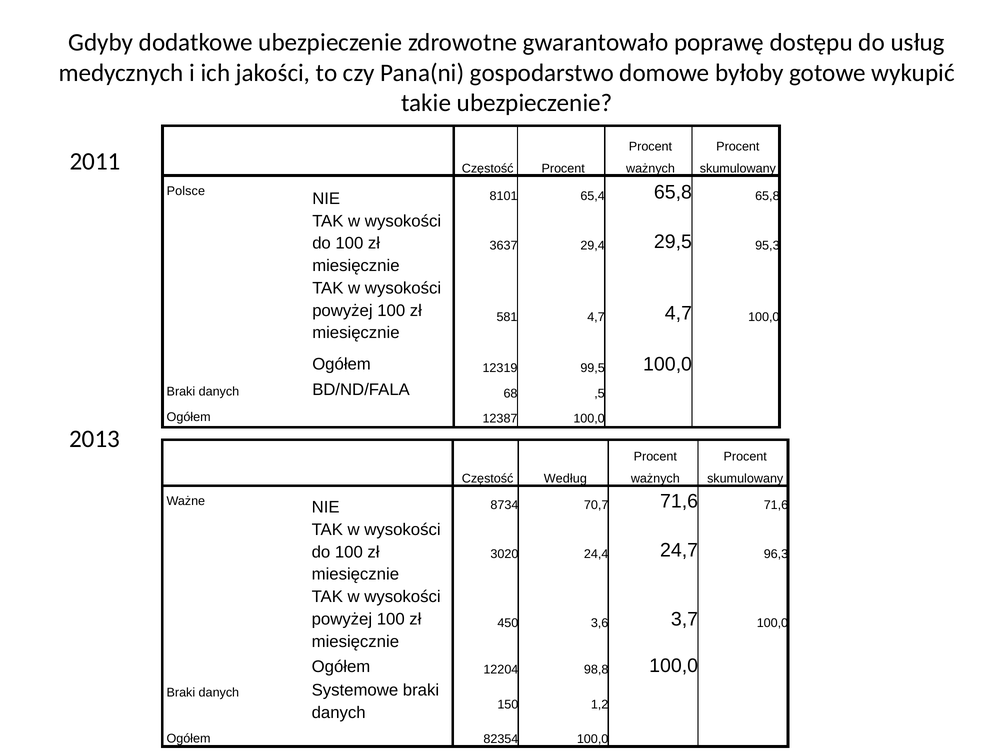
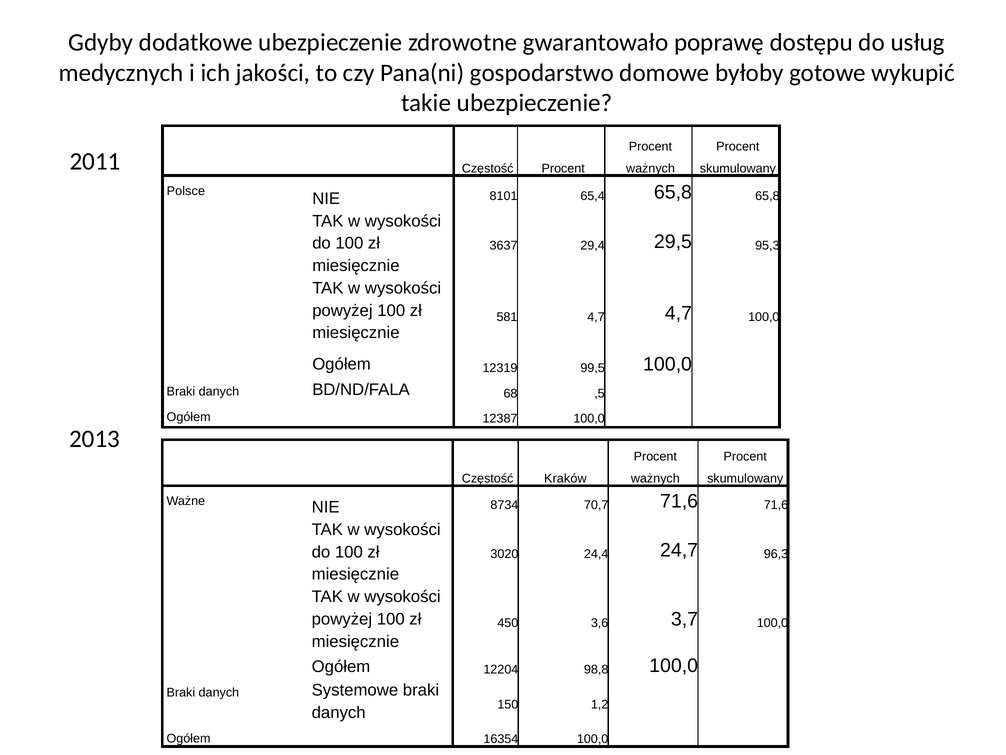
Według: Według -> Kraków
82354: 82354 -> 16354
